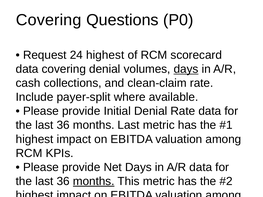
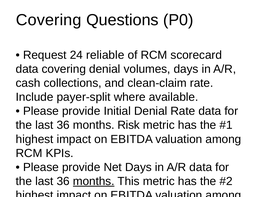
24 highest: highest -> reliable
days at (186, 69) underline: present -> none
months Last: Last -> Risk
